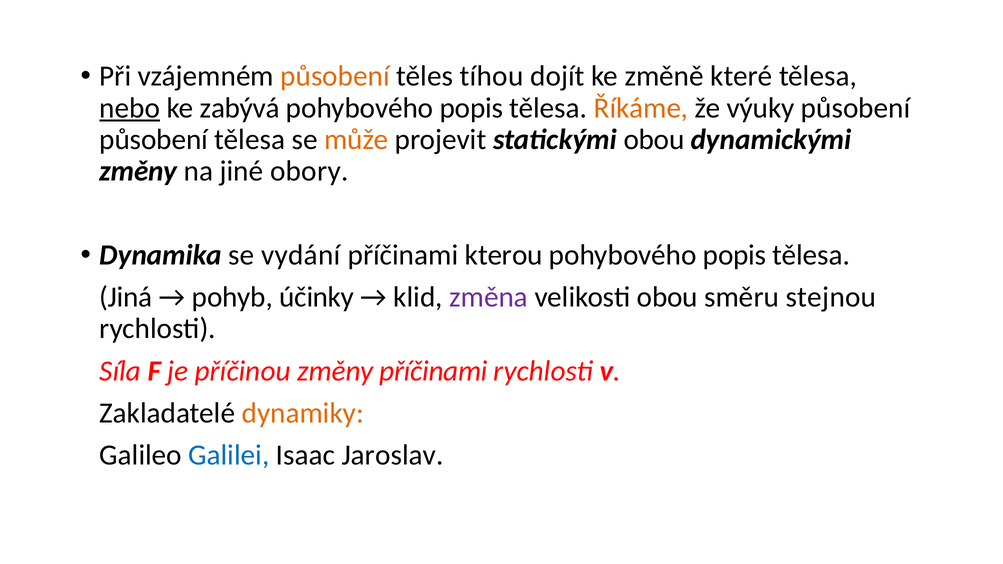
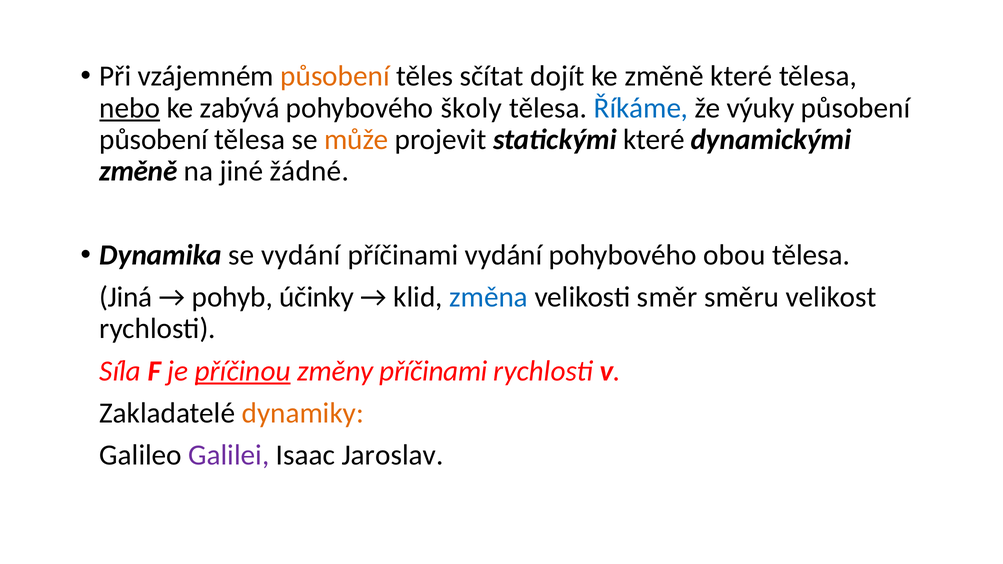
tíhou: tíhou -> sčítat
popis at (471, 108): popis -> školy
Říkáme colour: orange -> blue
statickými obou: obou -> které
změny at (138, 171): změny -> změně
obory: obory -> žádné
příčinami kterou: kterou -> vydání
popis at (735, 255): popis -> obou
změna colour: purple -> blue
velikosti obou: obou -> směr
stejnou: stejnou -> velikost
příčinou underline: none -> present
Galilei colour: blue -> purple
